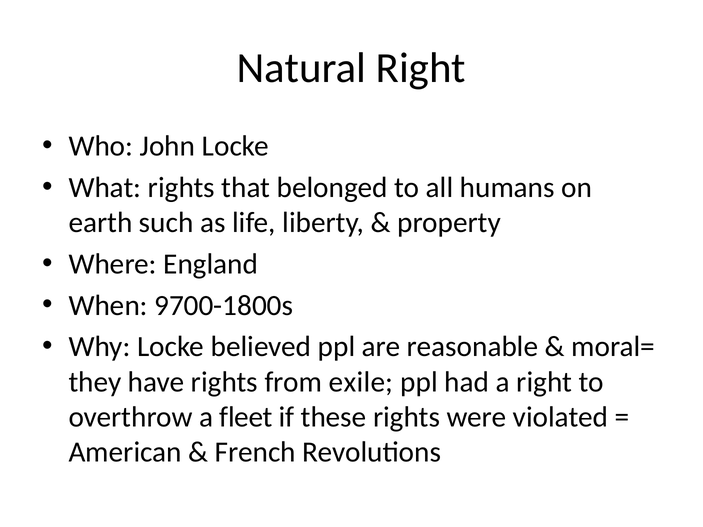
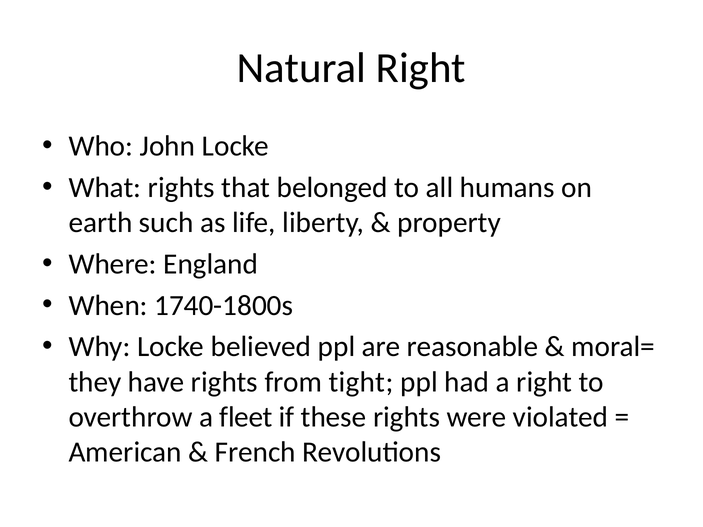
9700-1800s: 9700-1800s -> 1740-1800s
exile: exile -> tight
